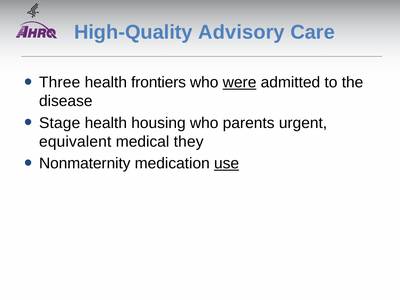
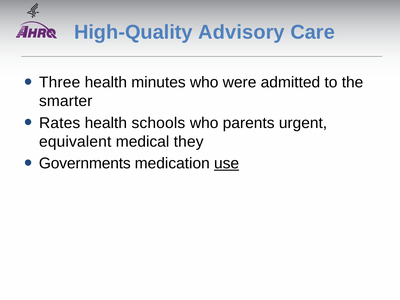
frontiers: frontiers -> minutes
were underline: present -> none
disease: disease -> smarter
Stage: Stage -> Rates
housing: housing -> schools
Nonmaternity: Nonmaternity -> Governments
